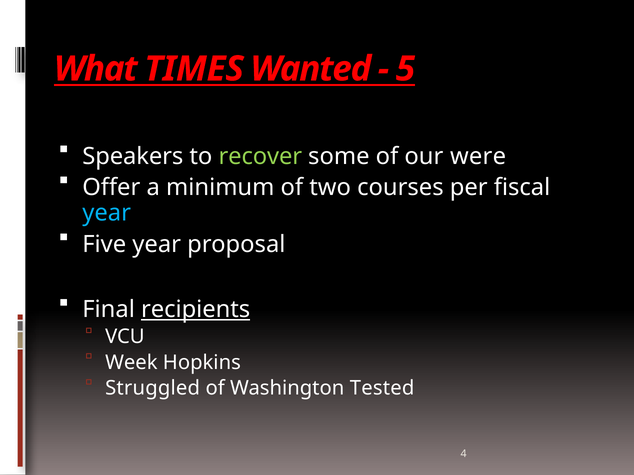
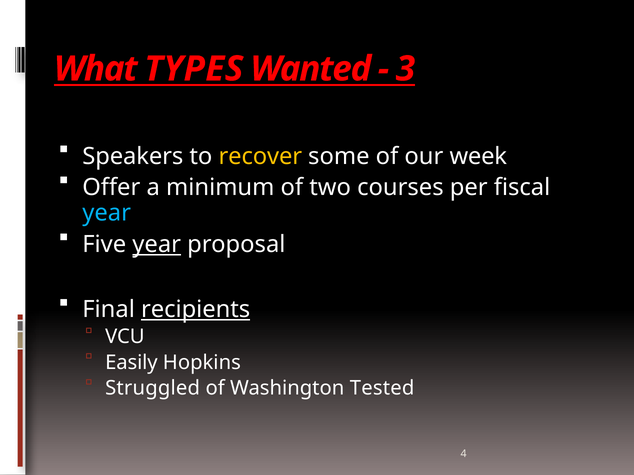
TIMES: TIMES -> TYPES
5: 5 -> 3
recover colour: light green -> yellow
were: were -> week
year at (157, 245) underline: none -> present
Week: Week -> Easily
